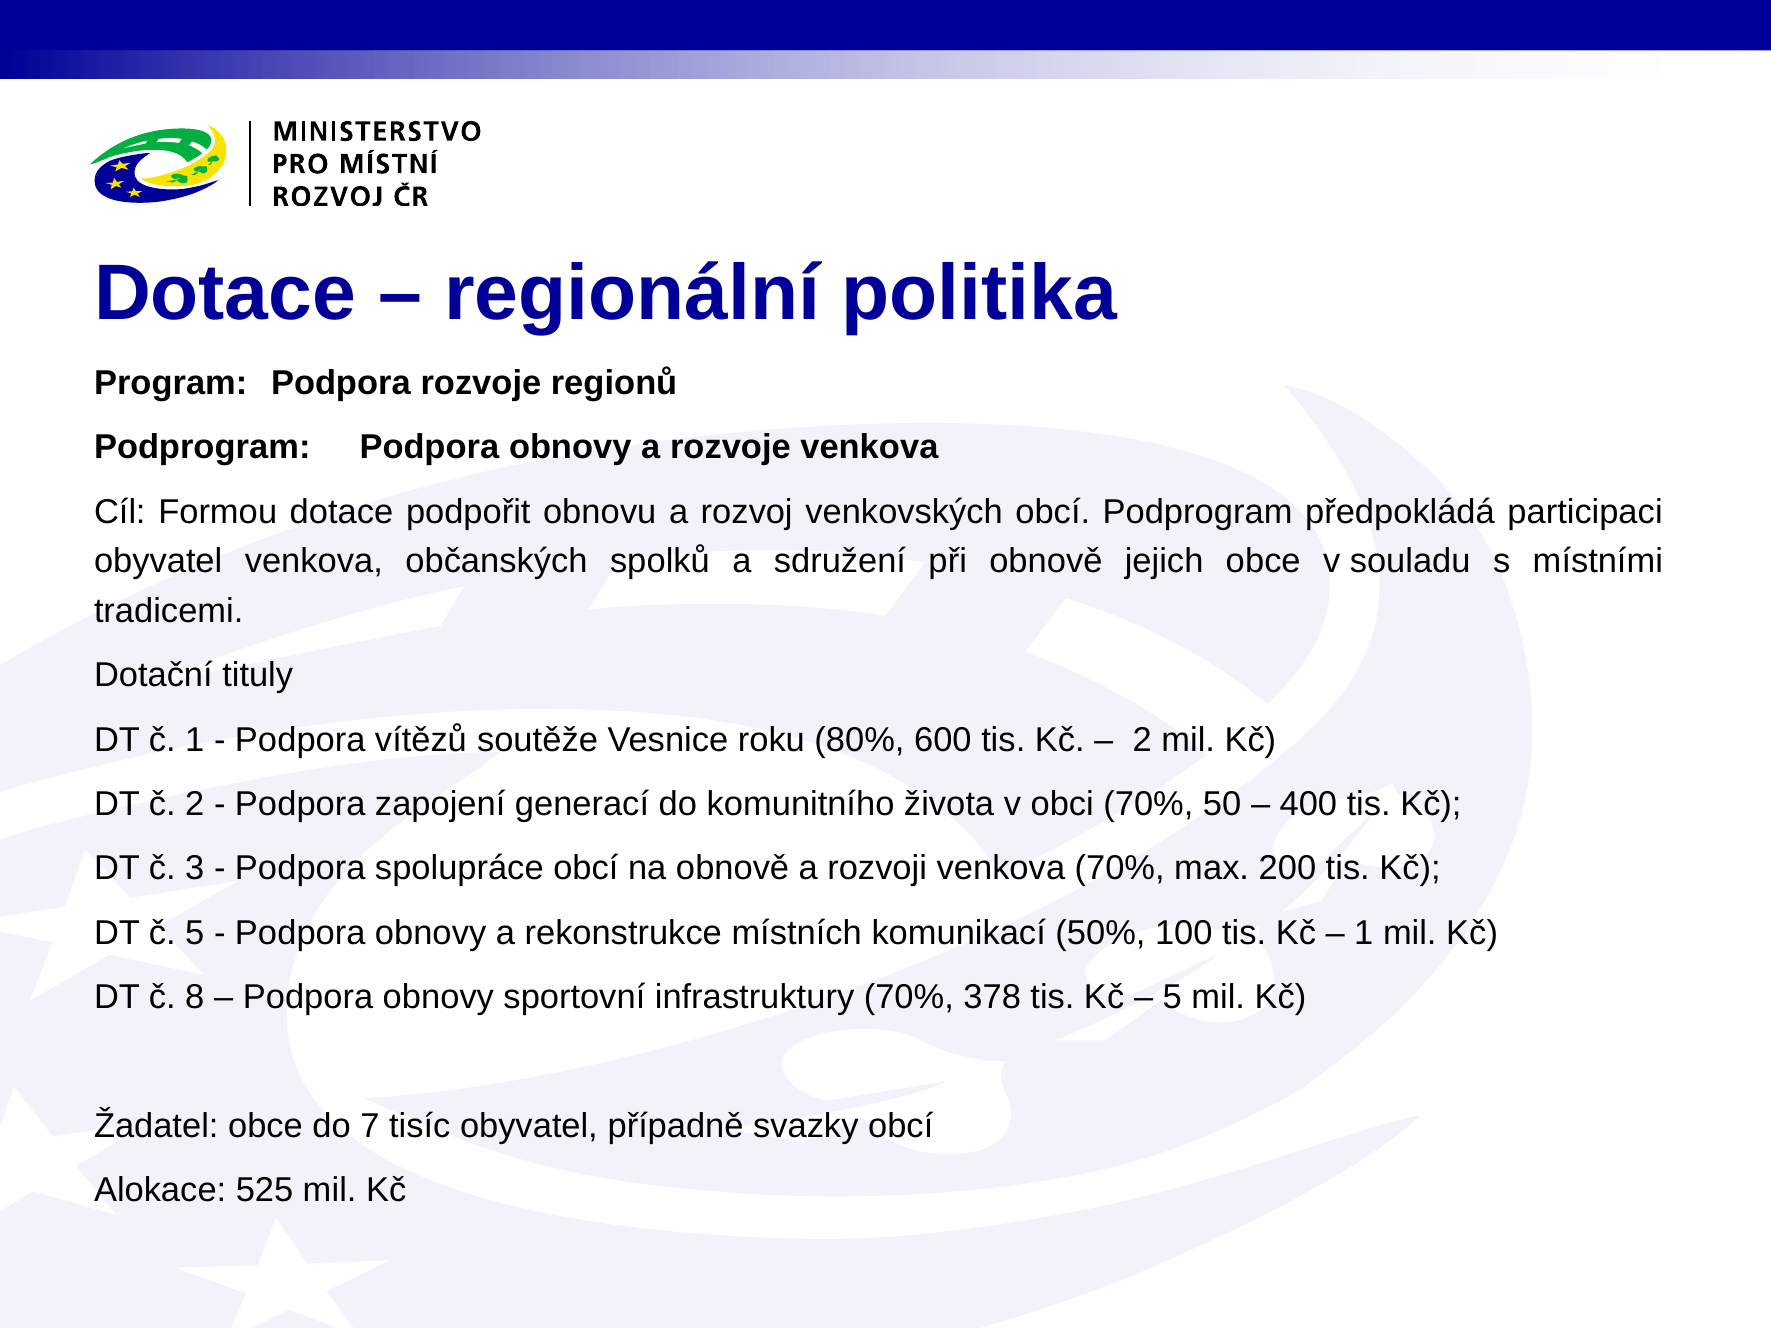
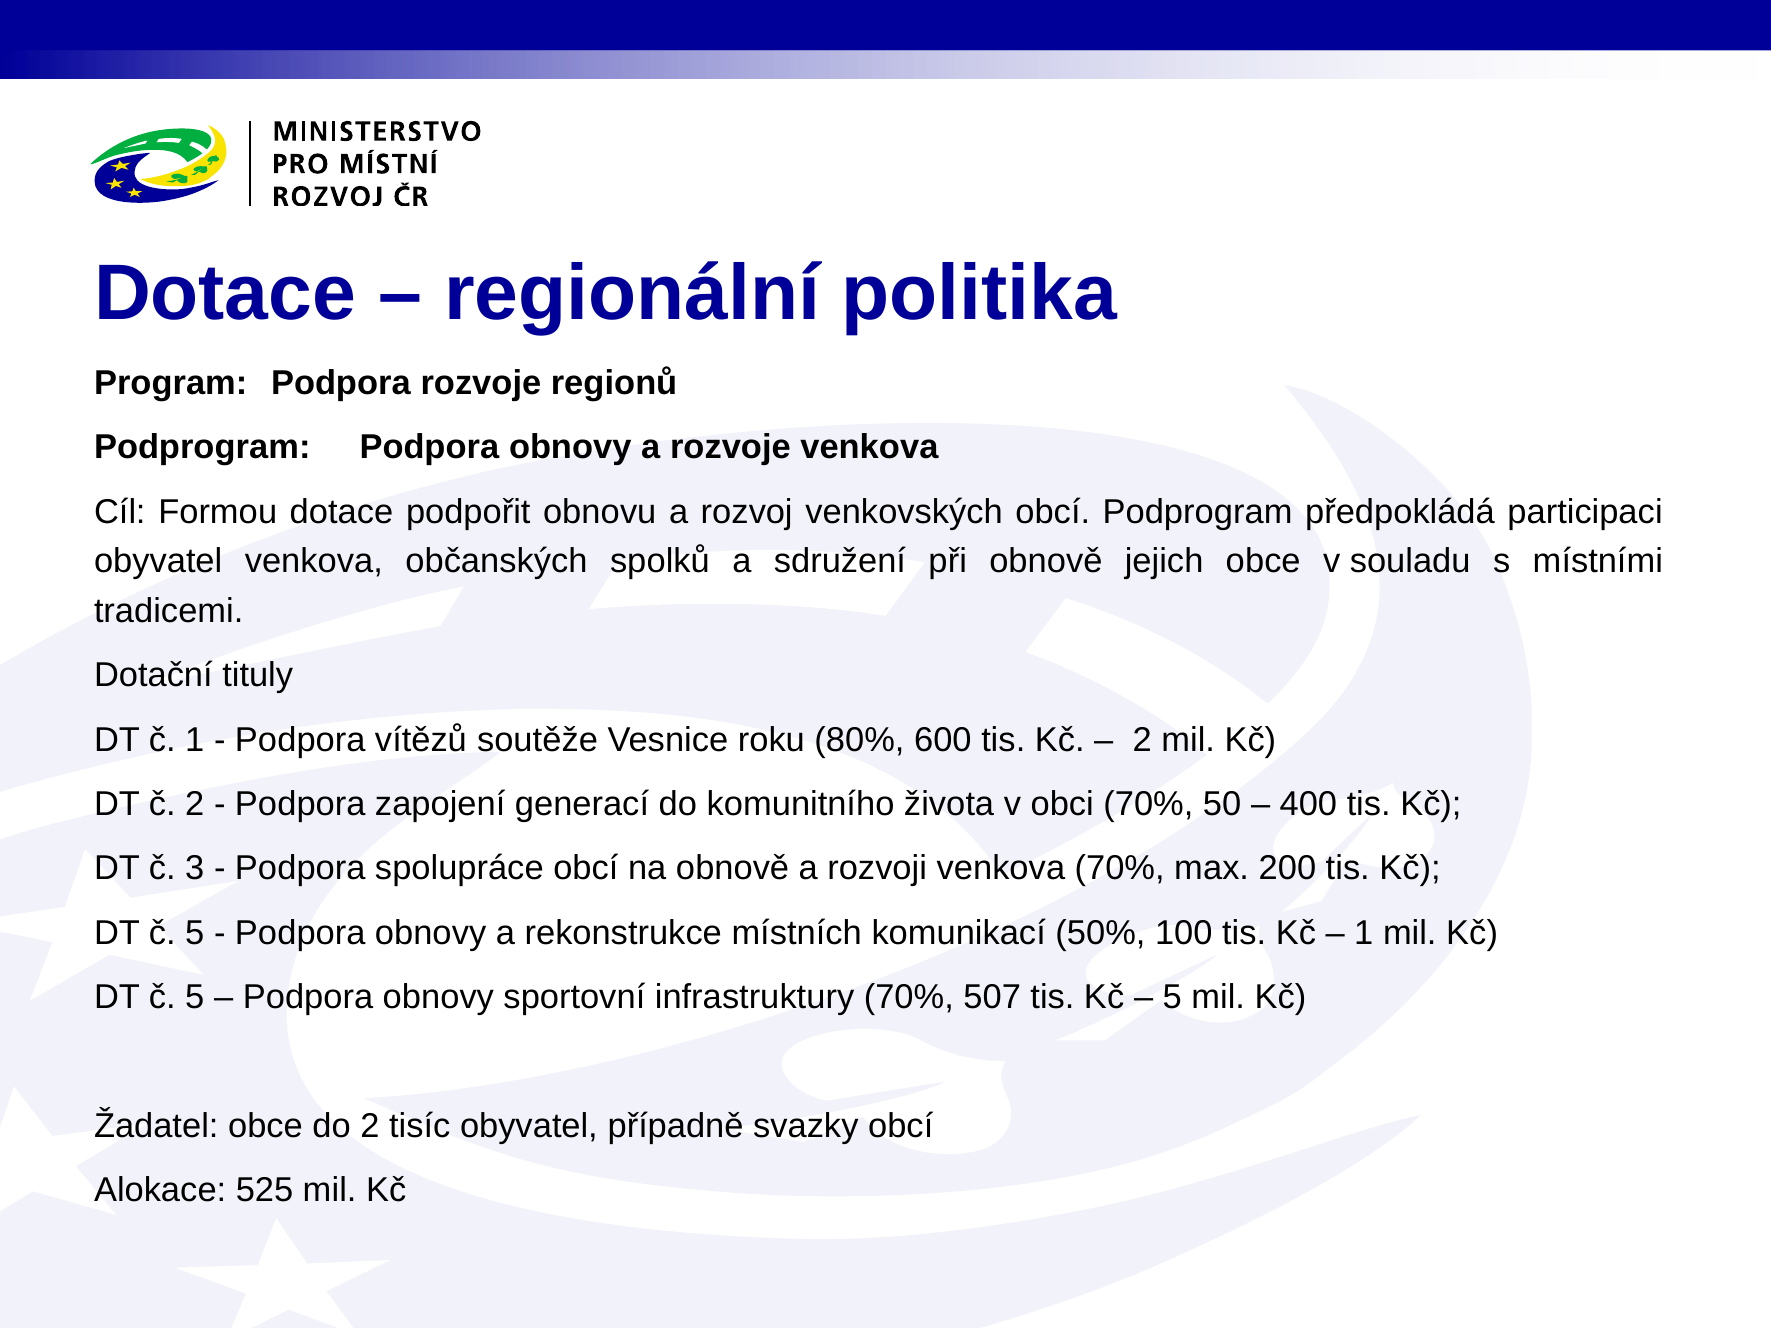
8 at (195, 997): 8 -> 5
378: 378 -> 507
do 7: 7 -> 2
